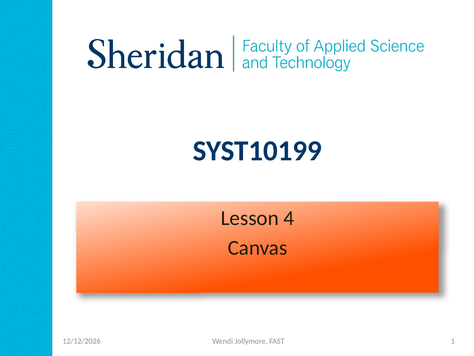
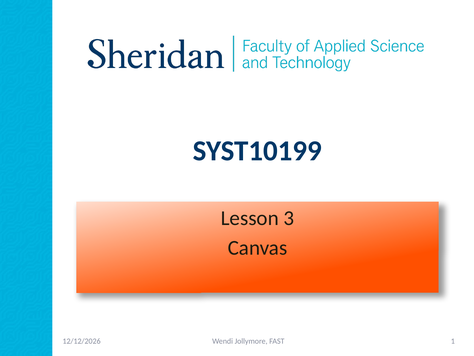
4: 4 -> 3
